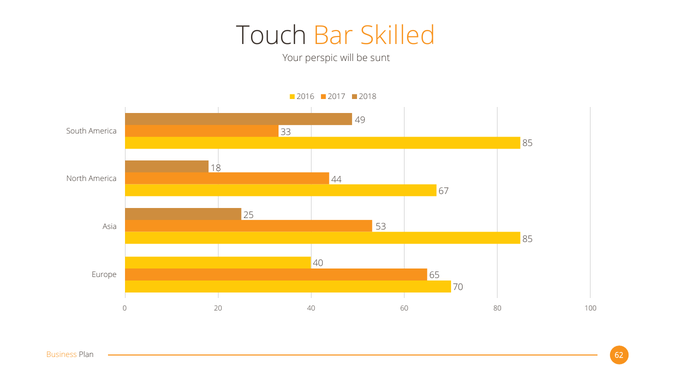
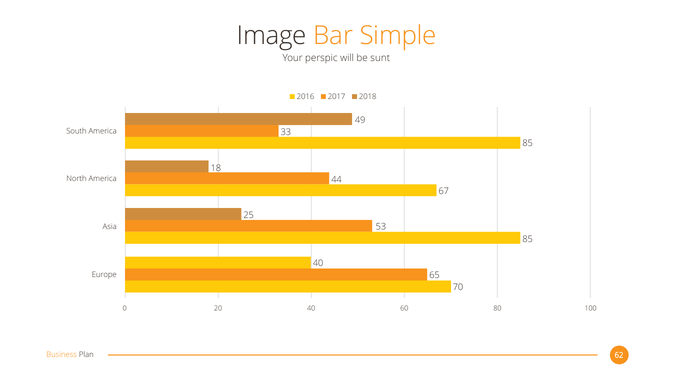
Touch: Touch -> Image
Skilled: Skilled -> Simple
